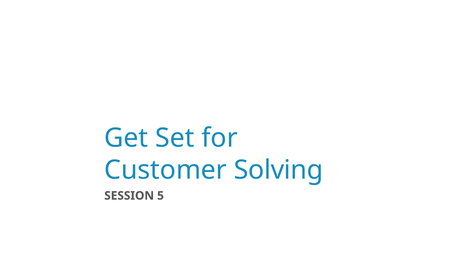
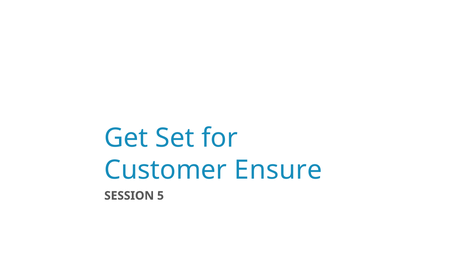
Solving: Solving -> Ensure
